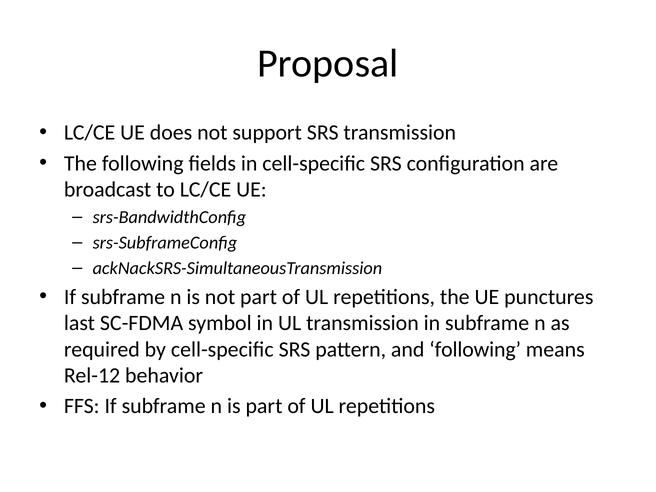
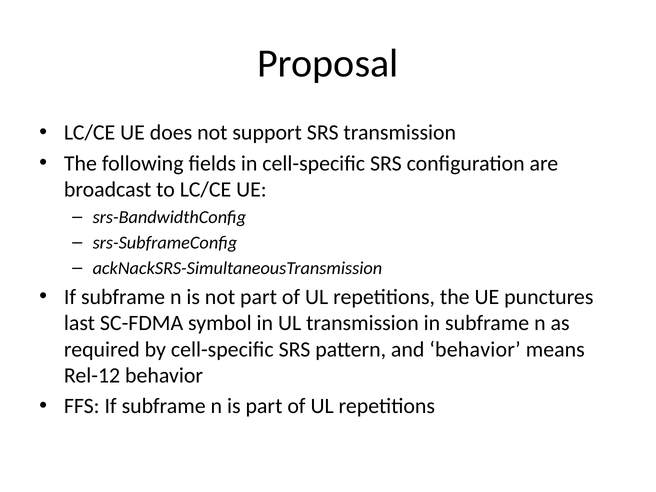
and following: following -> behavior
